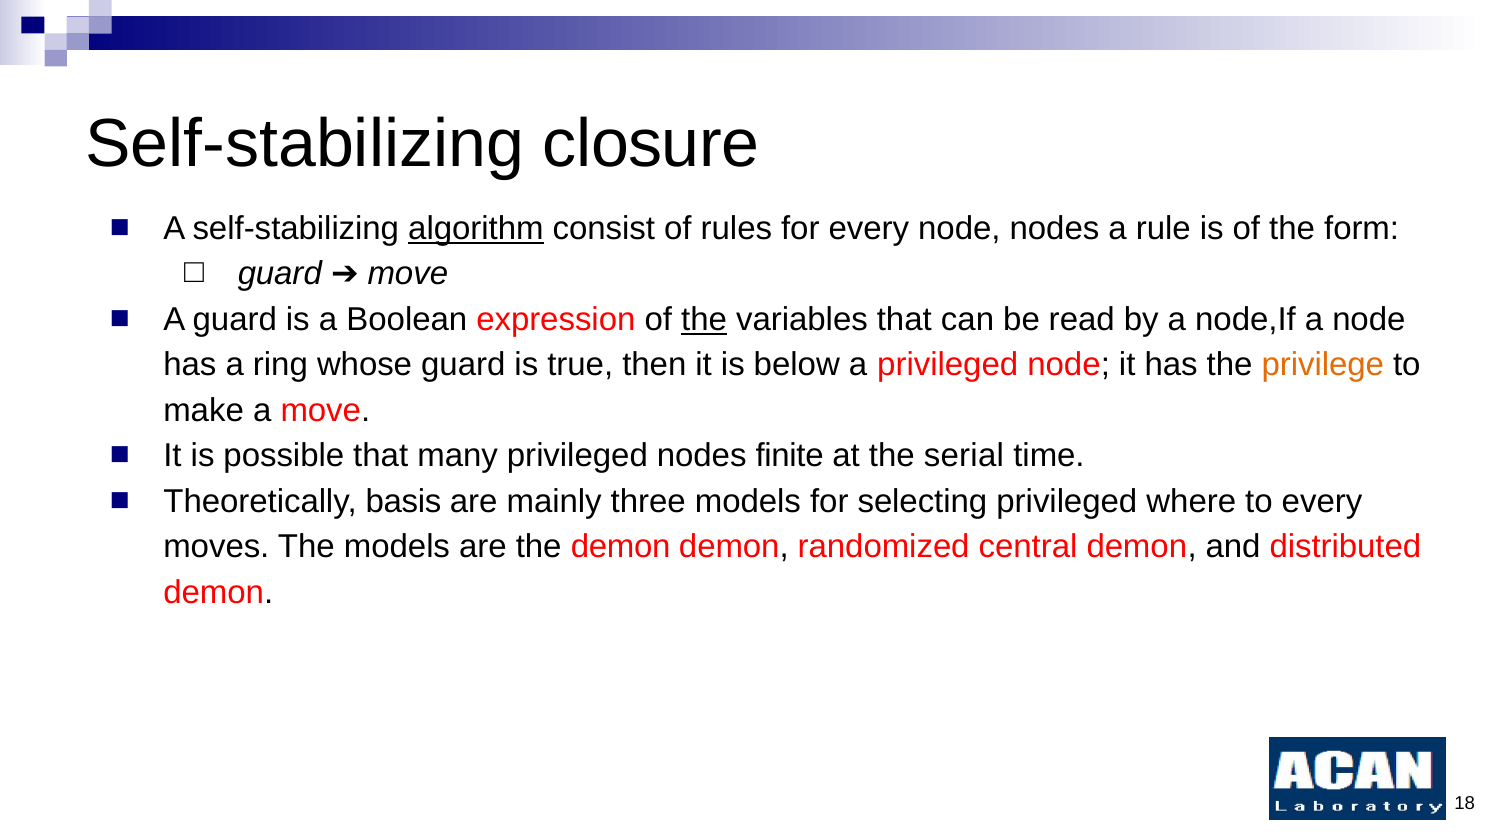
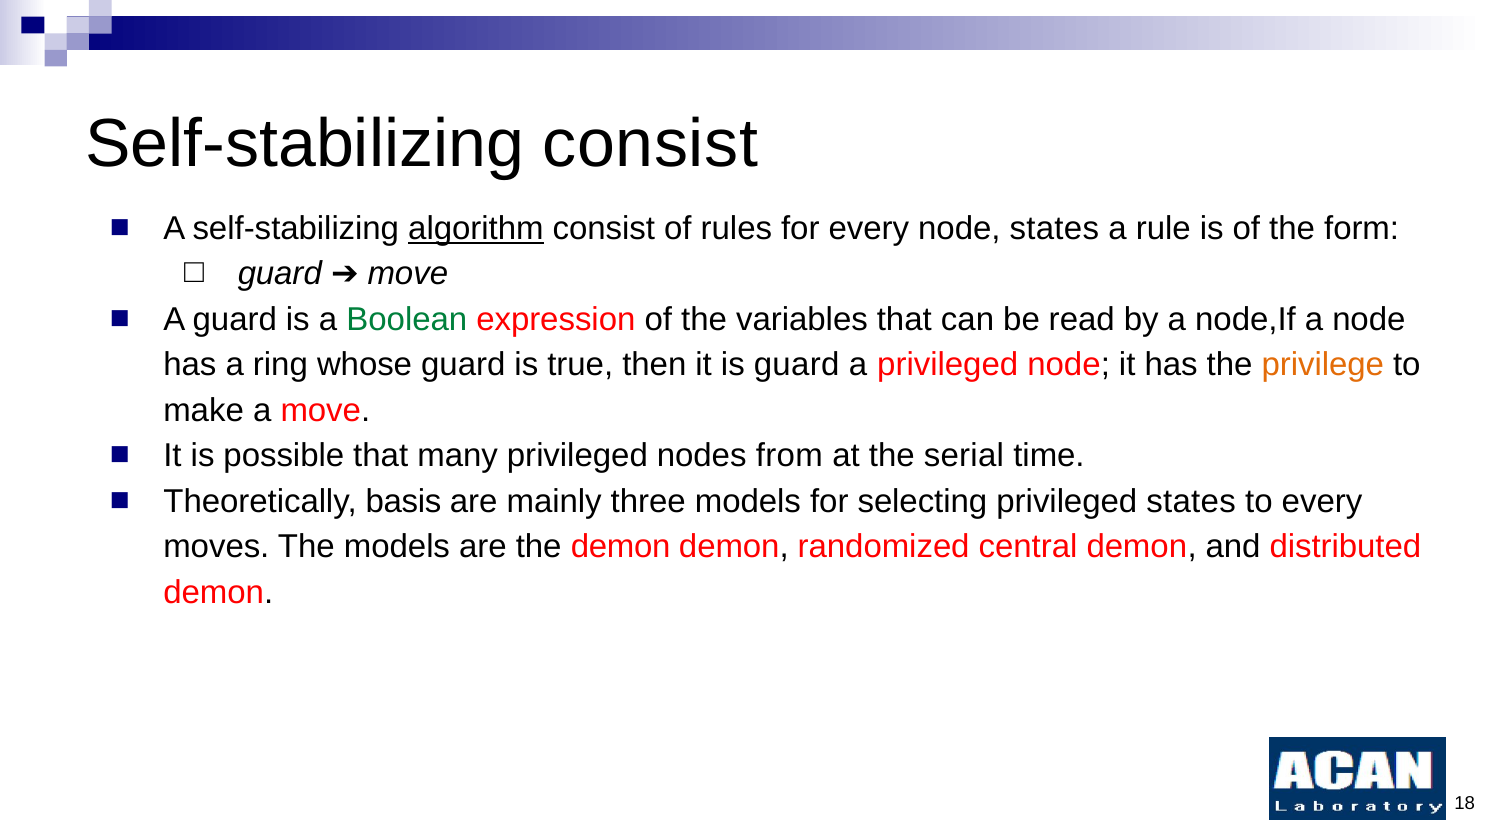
Self-stabilizing closure: closure -> consist
node nodes: nodes -> states
Boolean colour: black -> green
the at (704, 319) underline: present -> none
is below: below -> guard
finite: finite -> from
privileged where: where -> states
